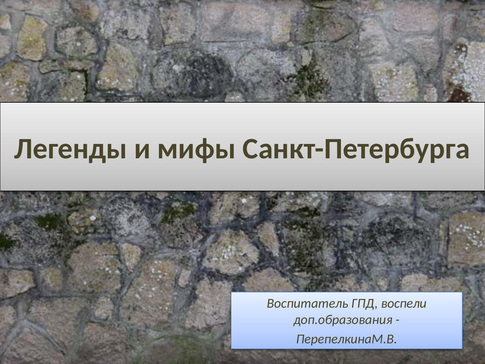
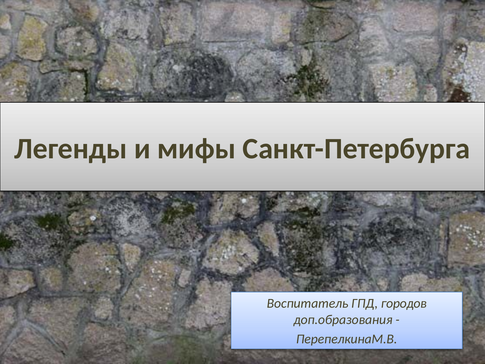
воспели: воспели -> городов
